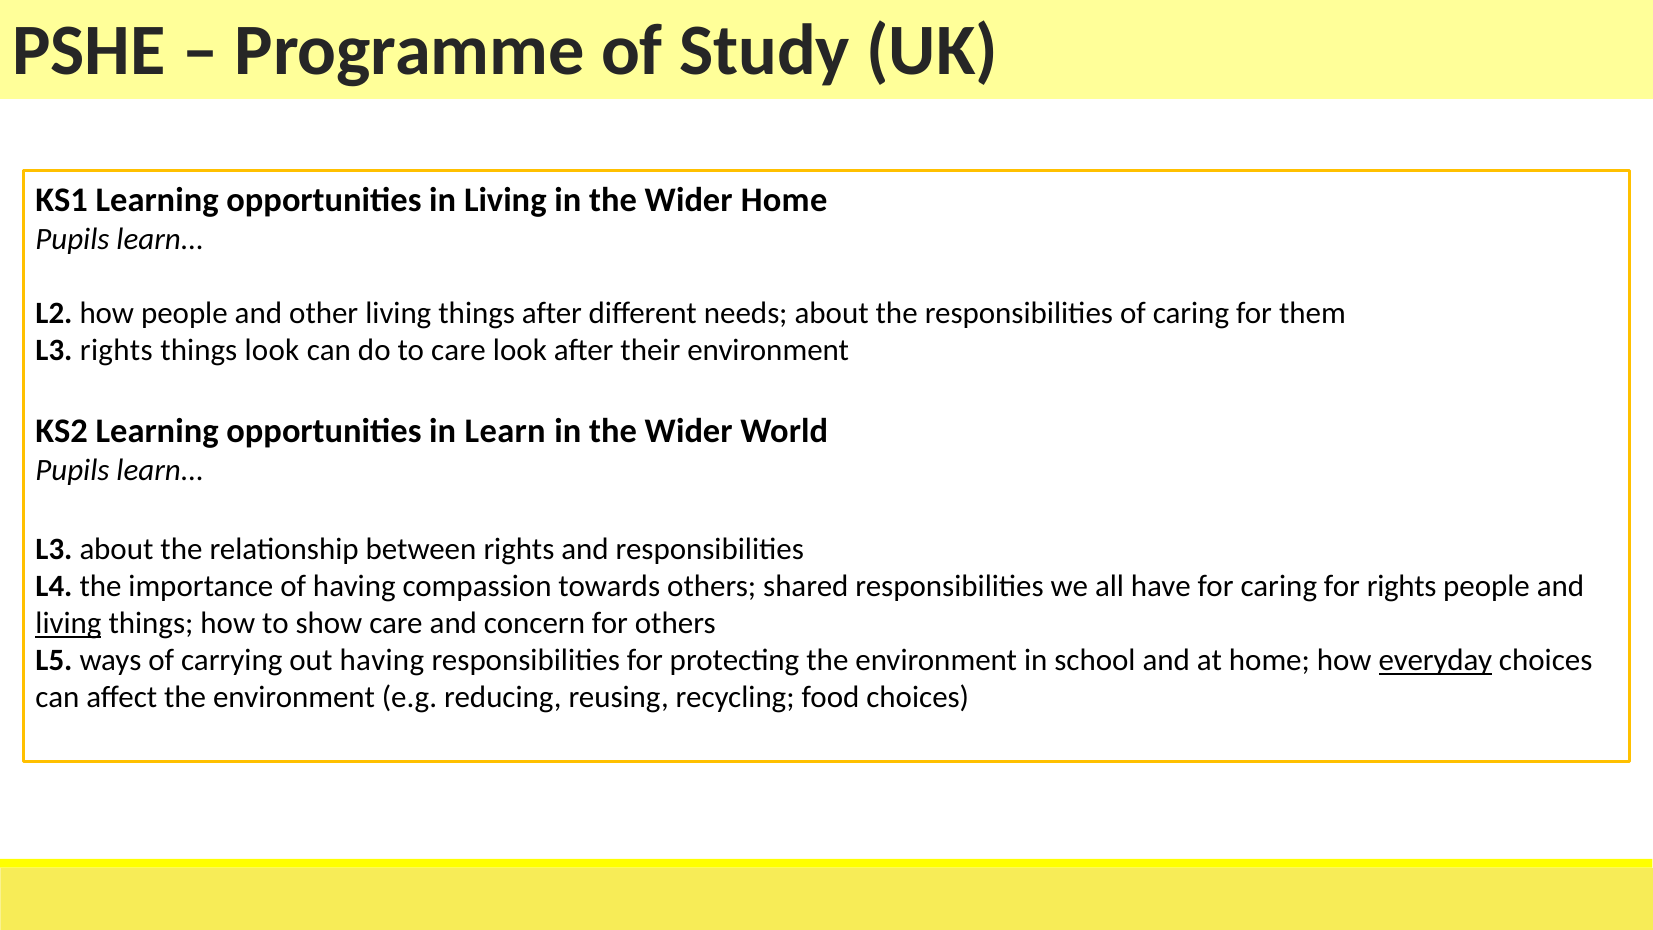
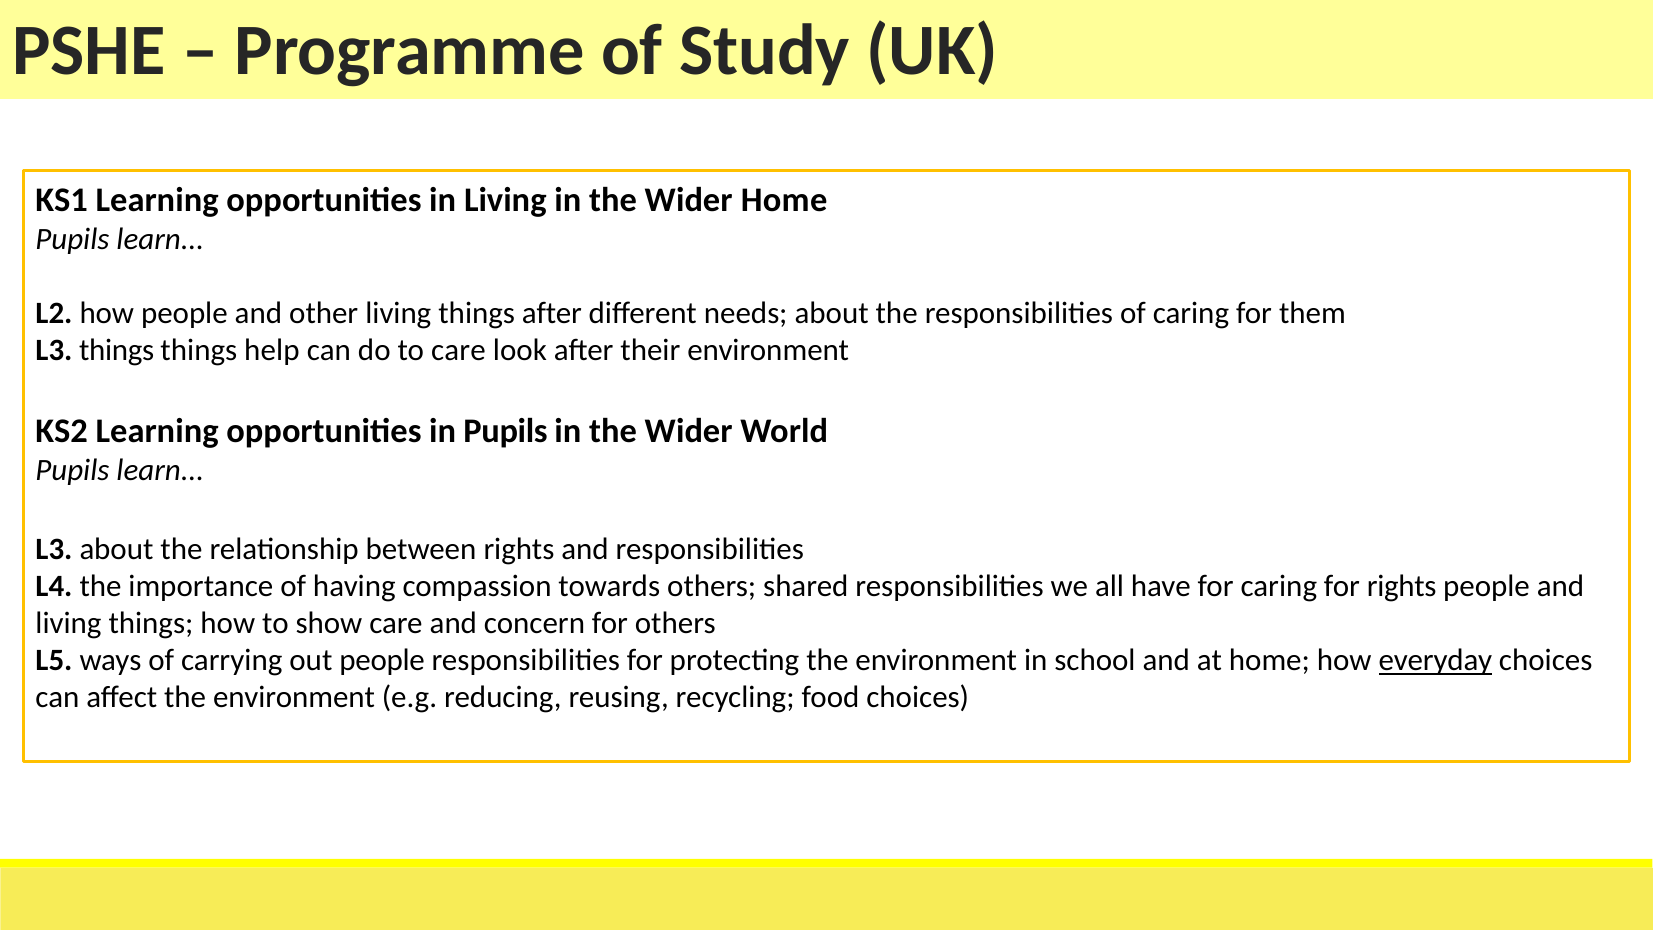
L3 rights: rights -> things
things look: look -> help
in Learn: Learn -> Pupils
living at (68, 623) underline: present -> none
out having: having -> people
